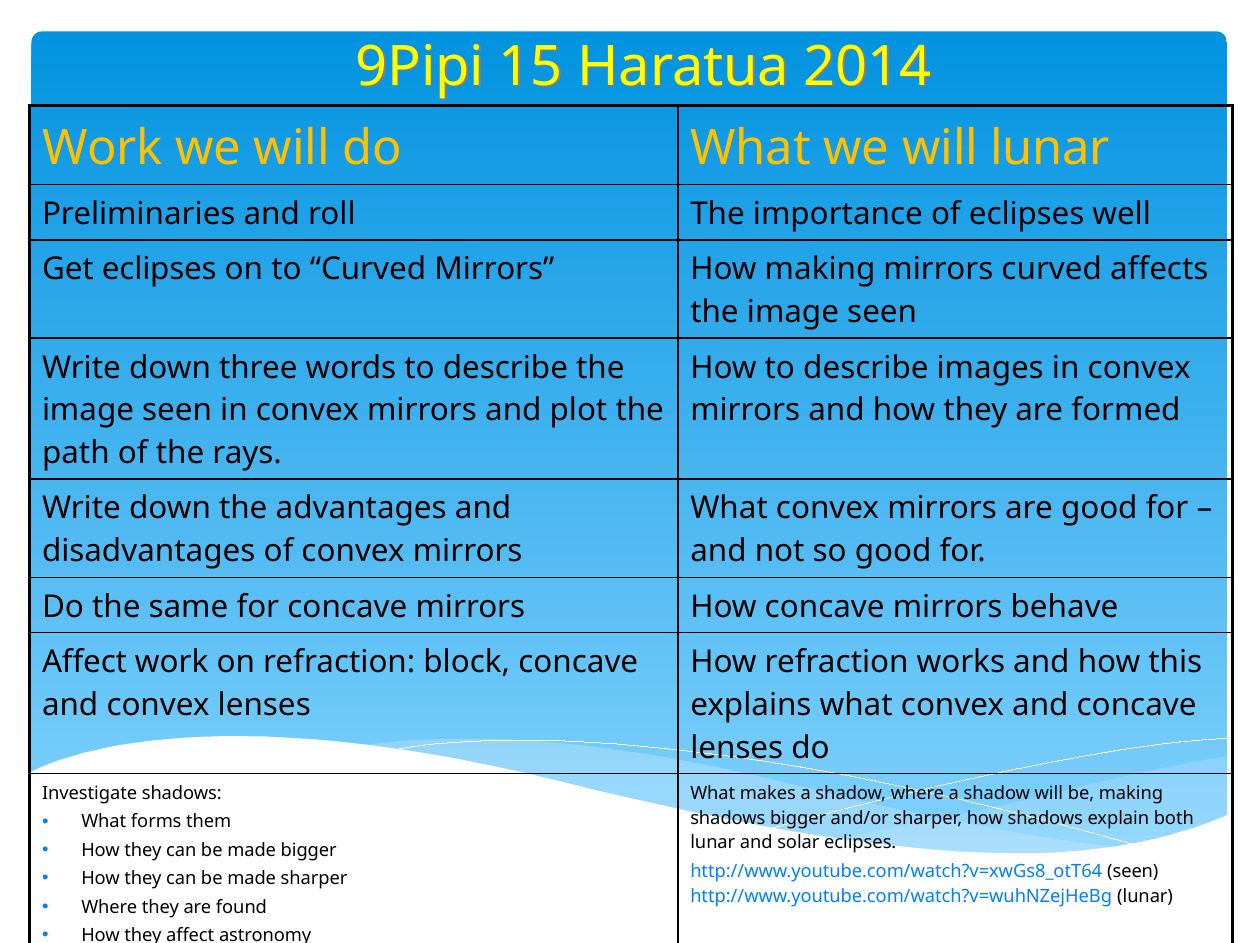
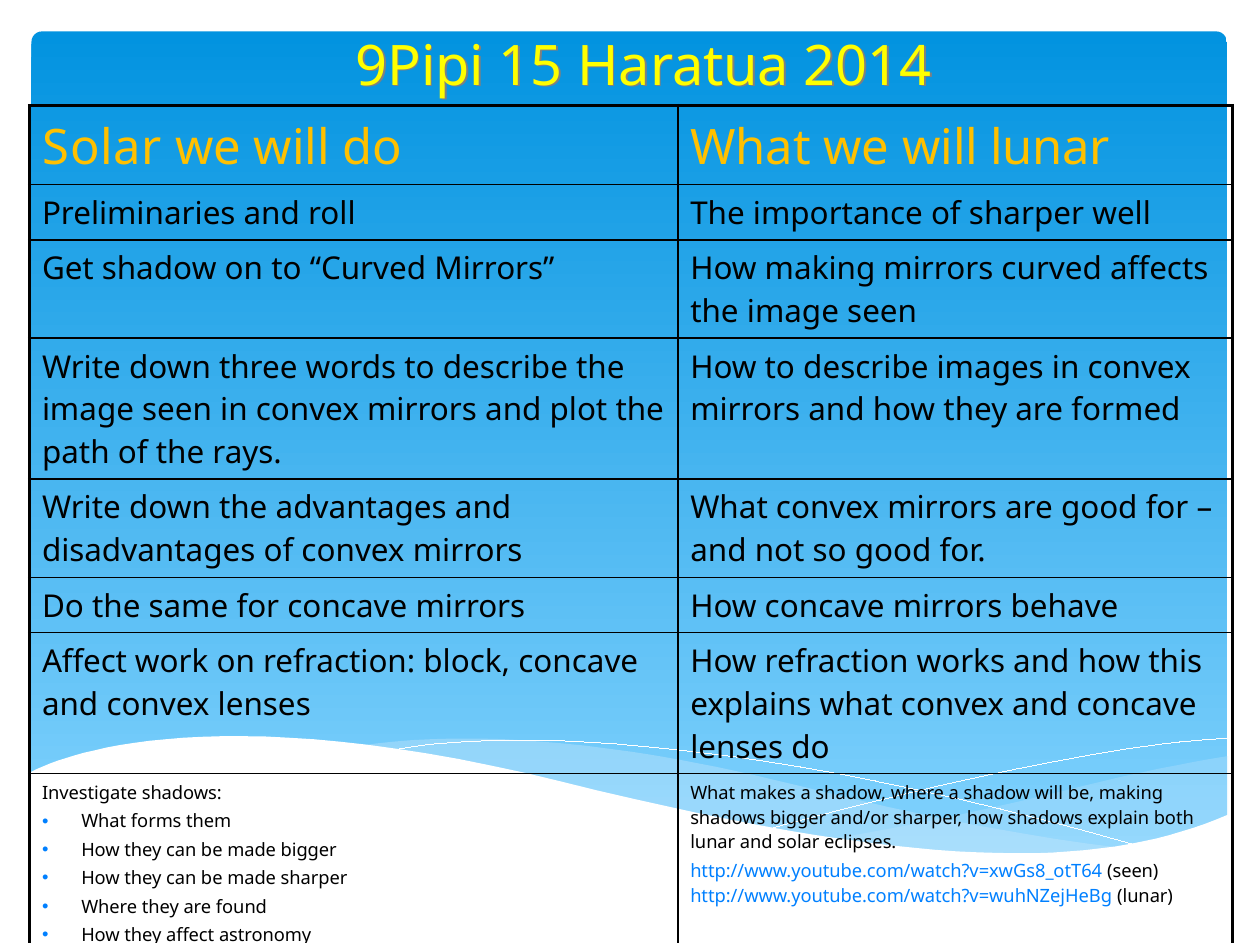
Work at (102, 148): Work -> Solar
of eclipses: eclipses -> sharper
Get eclipses: eclipses -> shadow
